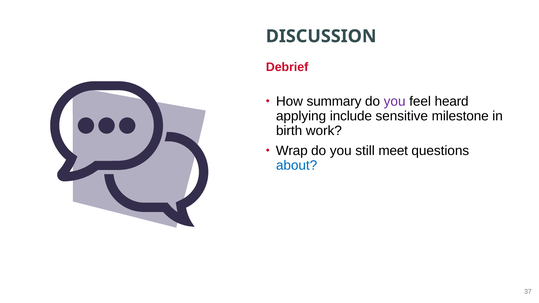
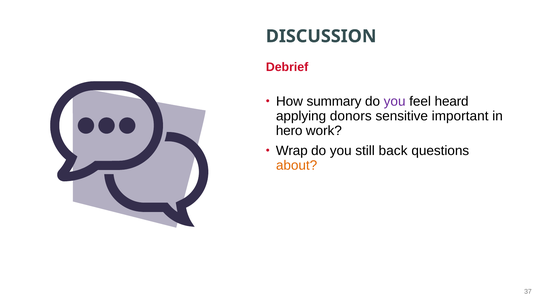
include: include -> donors
milestone: milestone -> important
birth: birth -> hero
meet: meet -> back
about colour: blue -> orange
